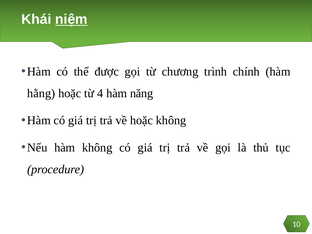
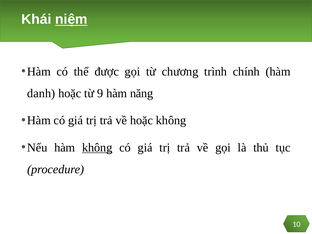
hằng: hằng -> danh
4: 4 -> 9
không at (97, 148) underline: none -> present
